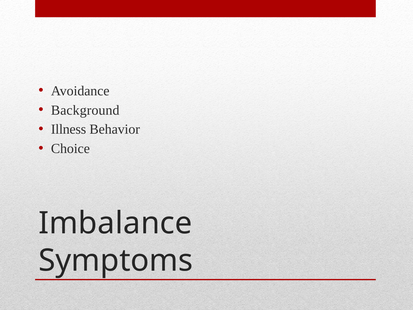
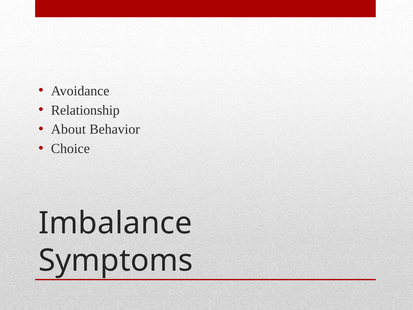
Background: Background -> Relationship
Illness: Illness -> About
